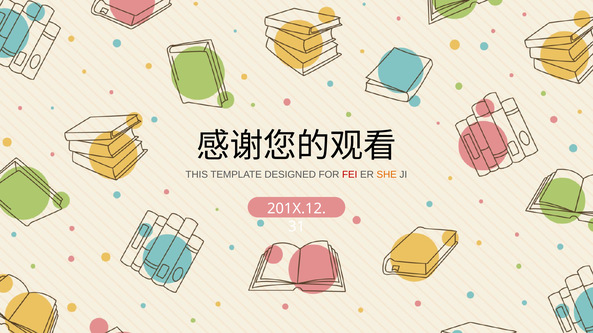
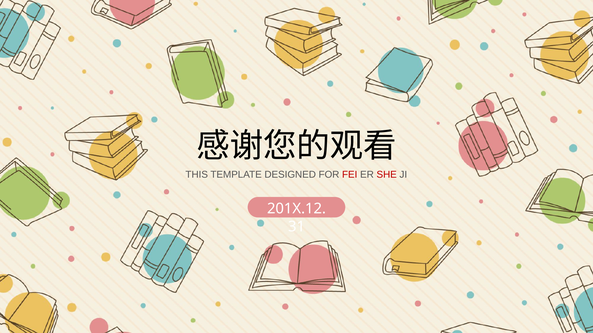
SHE colour: orange -> red
